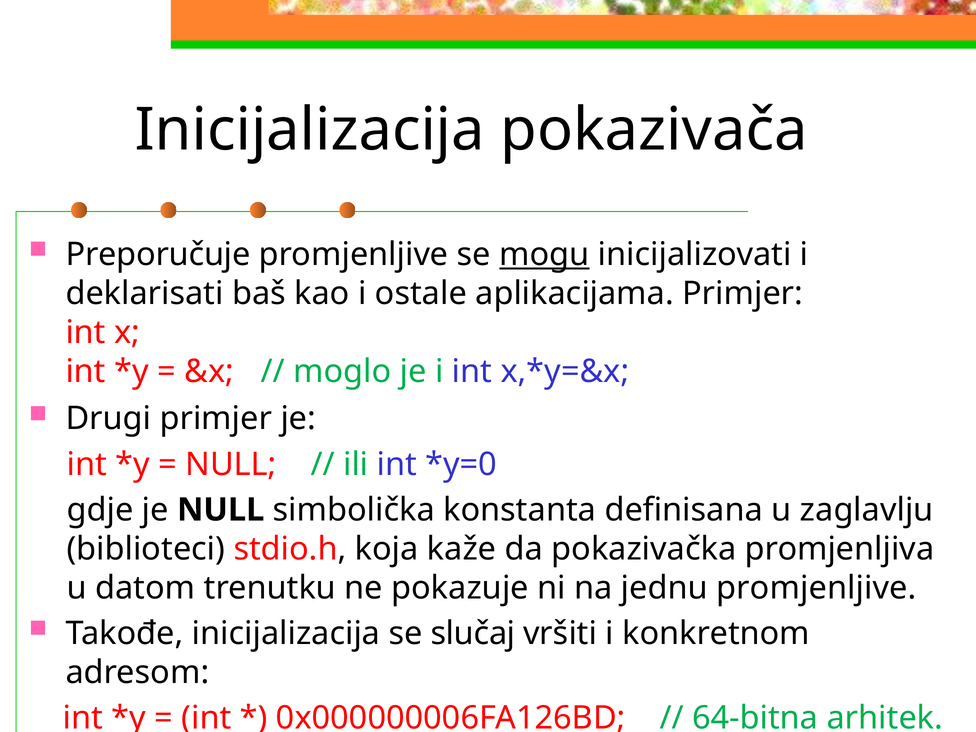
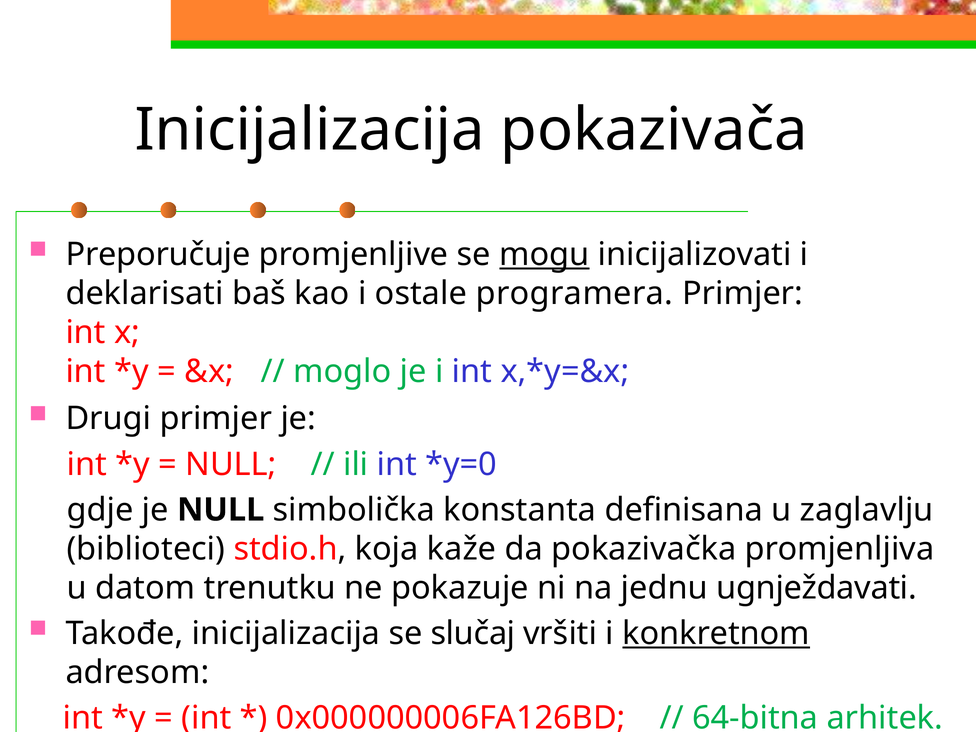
aplikacijama: aplikacijama -> programera
jednu promjenljive: promjenljive -> ugnježdavati
konkretnom underline: none -> present
